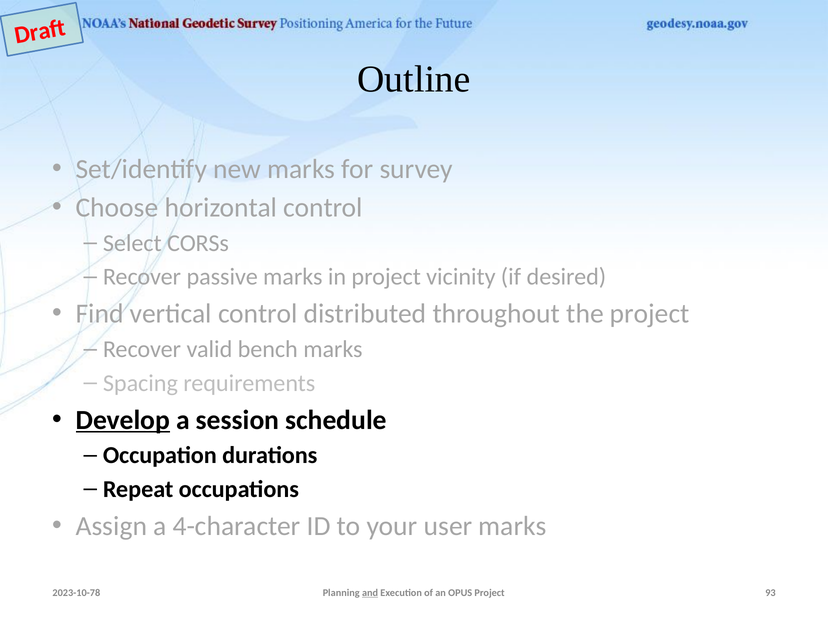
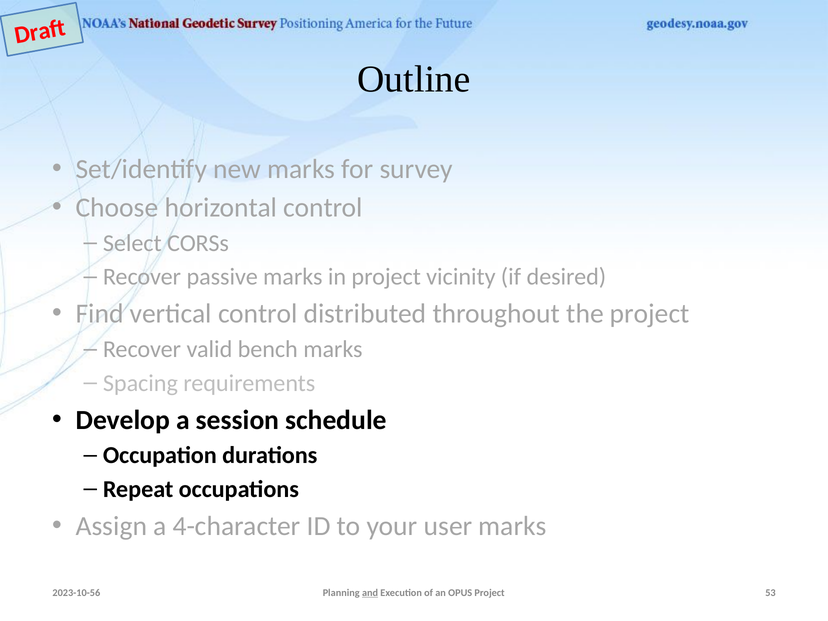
Develop underline: present -> none
2023-10-78: 2023-10-78 -> 2023-10-56
93: 93 -> 53
